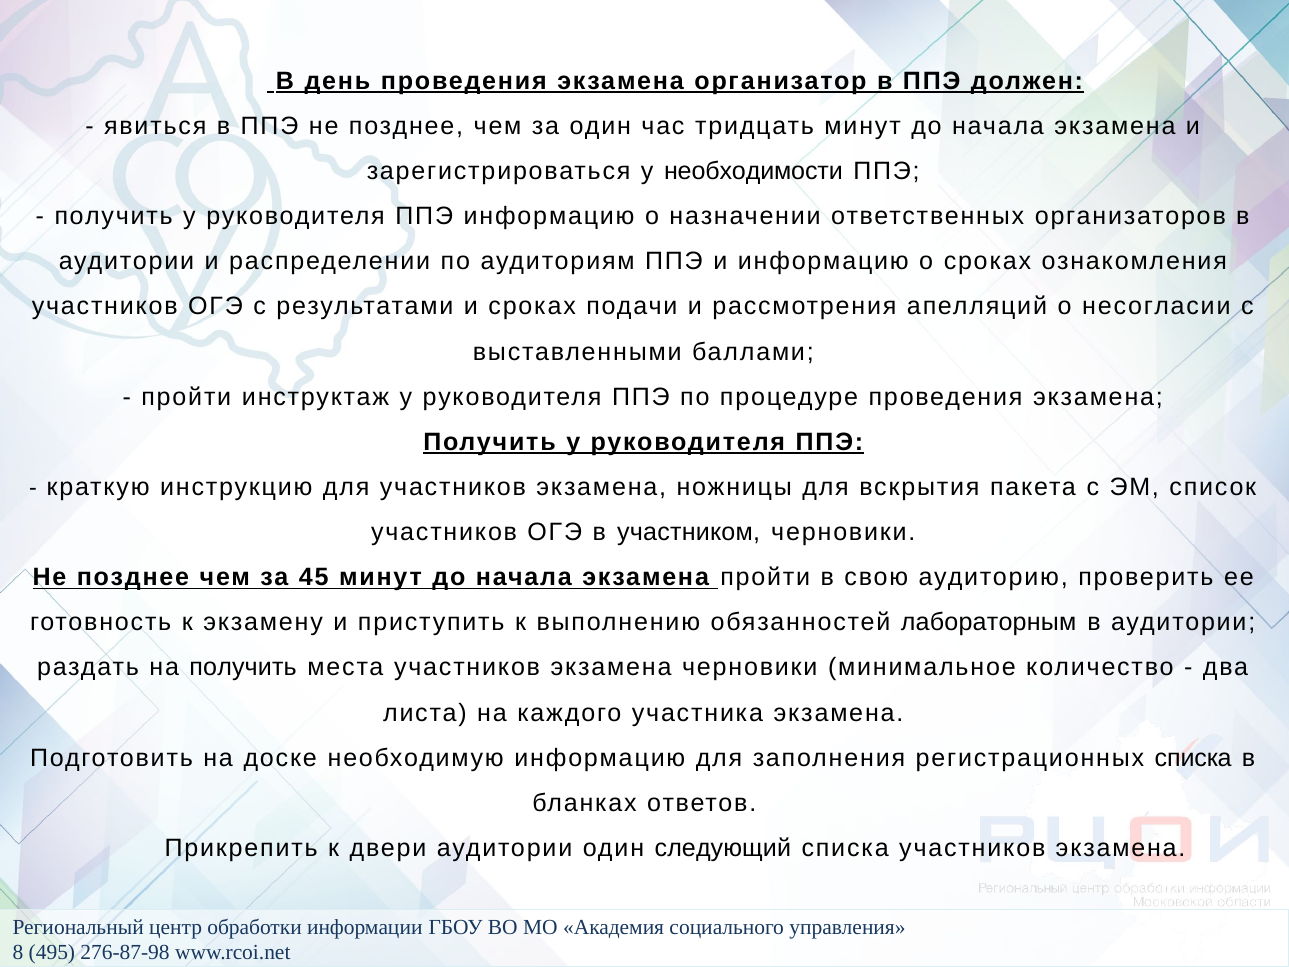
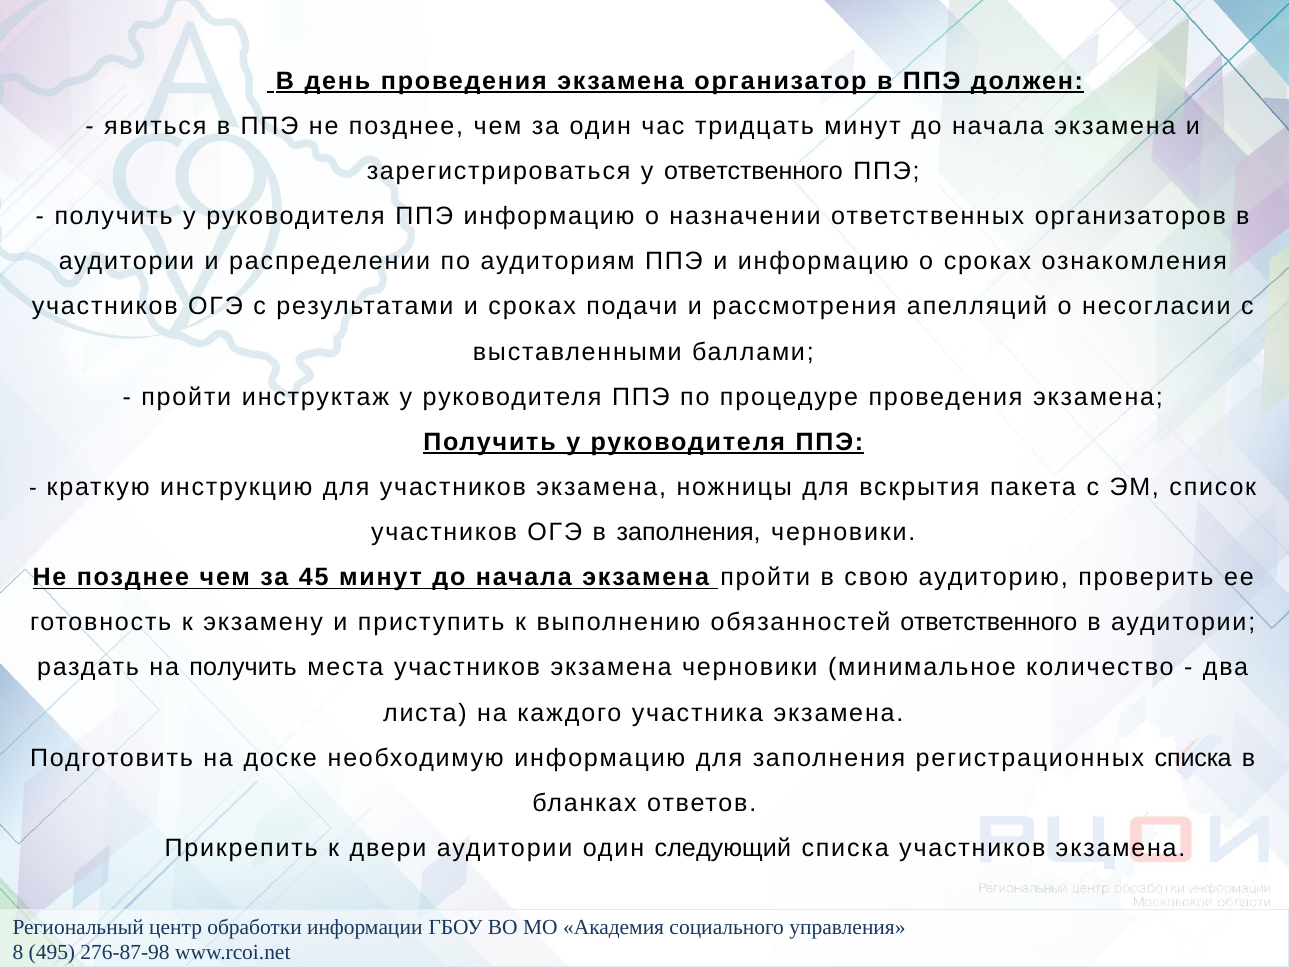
у необходимости: необходимости -> ответственного
в участником: участником -> заполнения
обязанностей лабораторным: лабораторным -> ответственного
